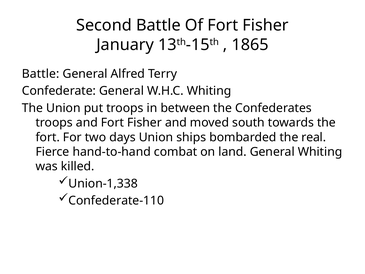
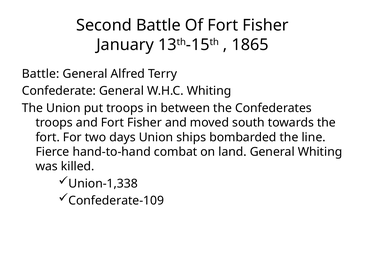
real: real -> line
Confederate-110: Confederate-110 -> Confederate-109
